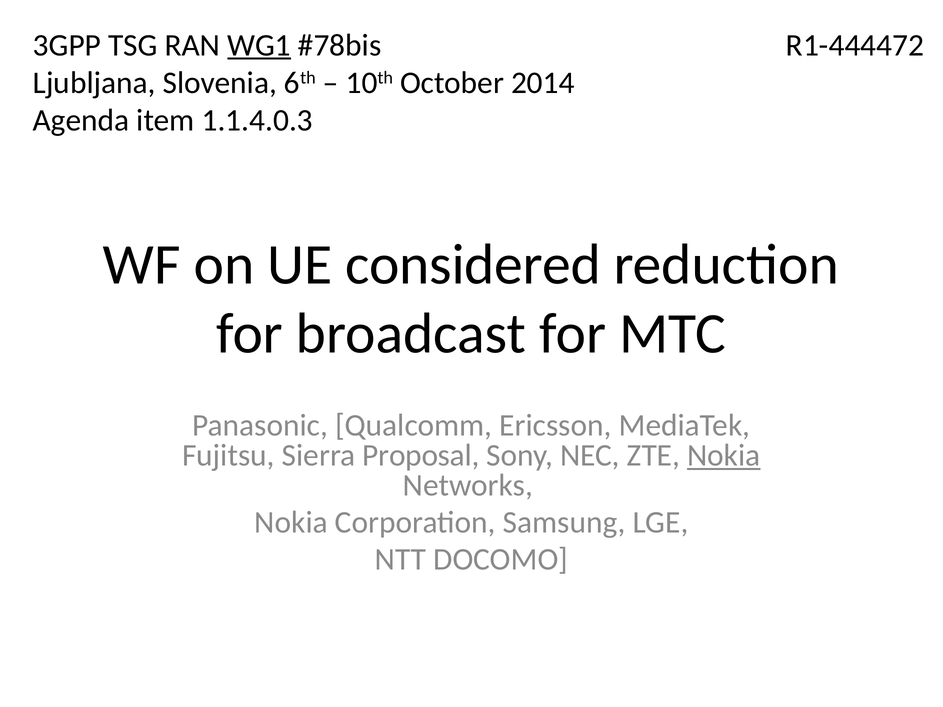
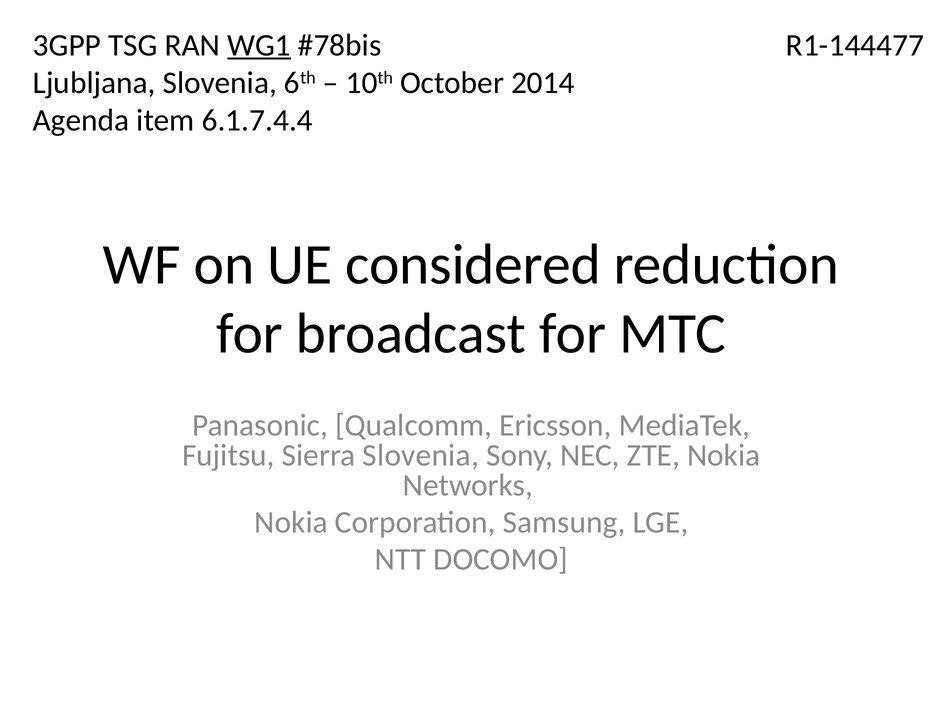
R1-444472: R1-444472 -> R1-144477
1.1.4.0.3: 1.1.4.0.3 -> 6.1.7.4.4
Sierra Proposal: Proposal -> Slovenia
Nokia at (724, 455) underline: present -> none
